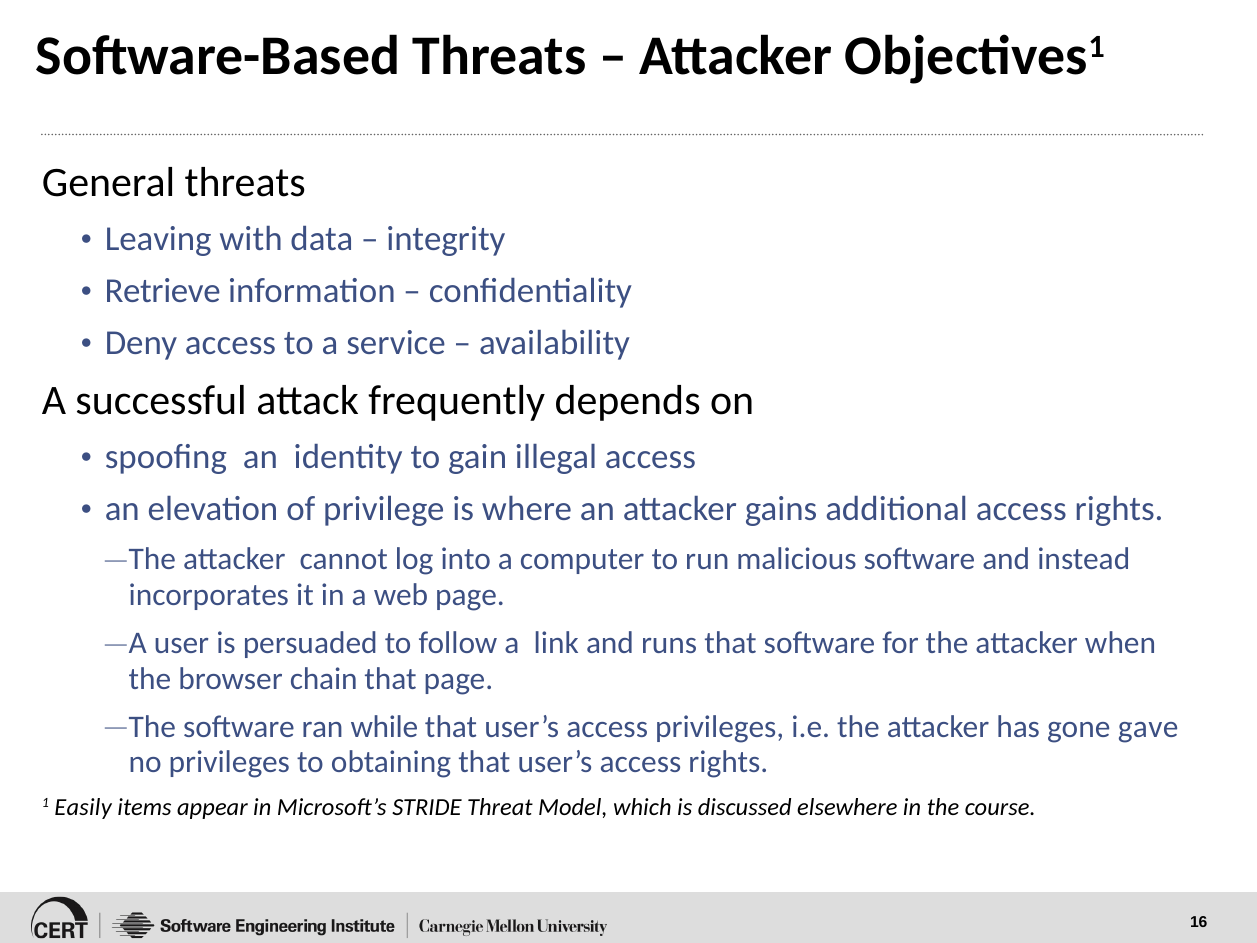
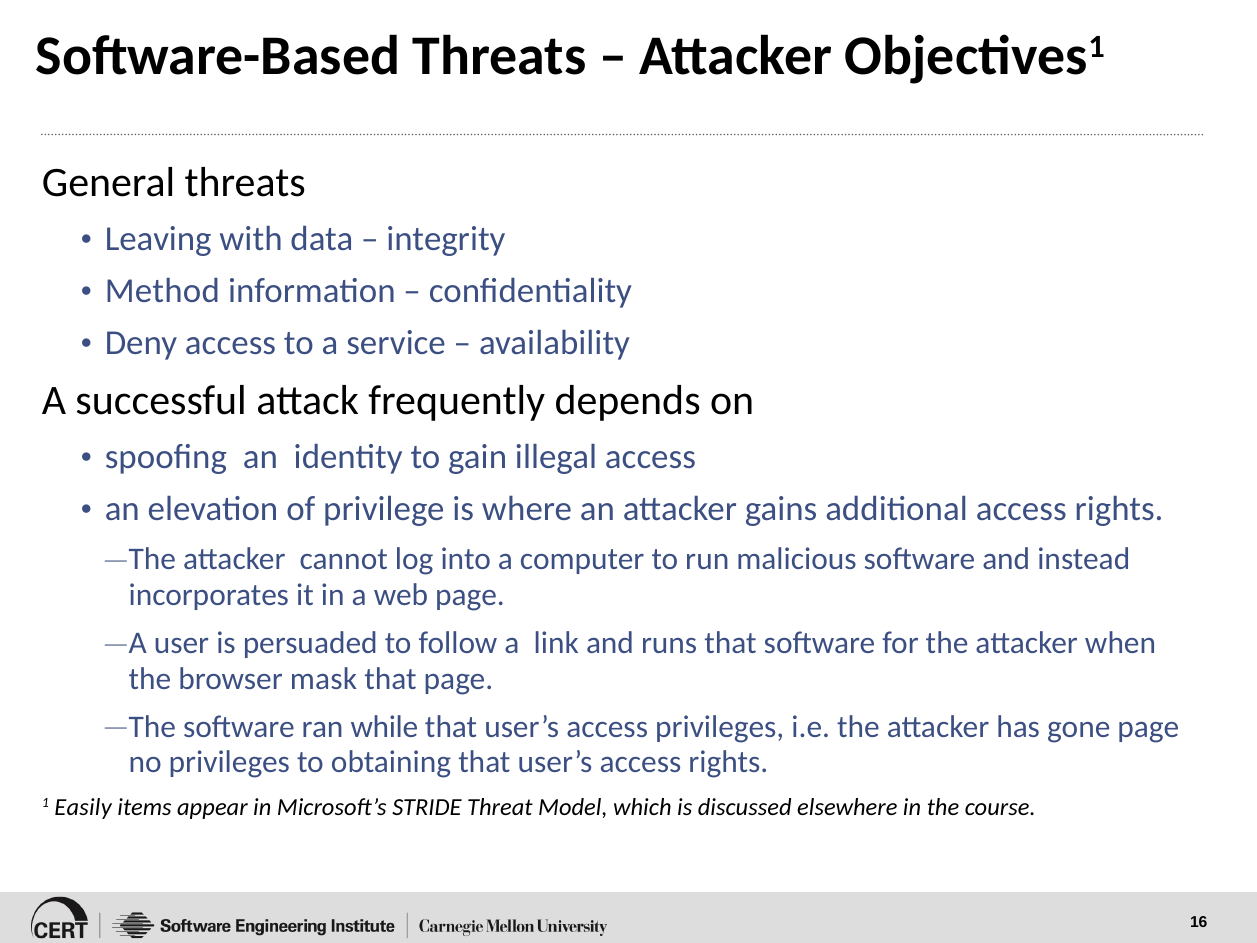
Retrieve: Retrieve -> Method
chain: chain -> mask
gone gave: gave -> page
